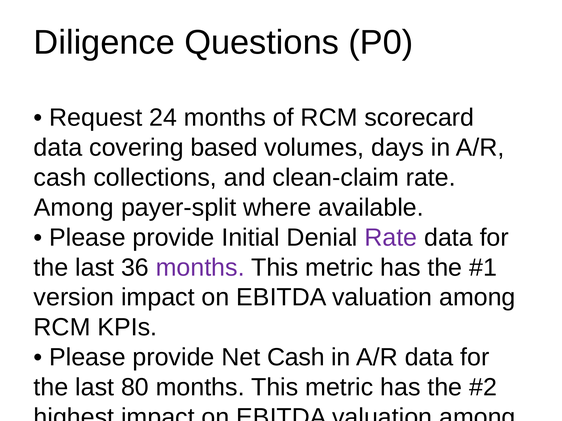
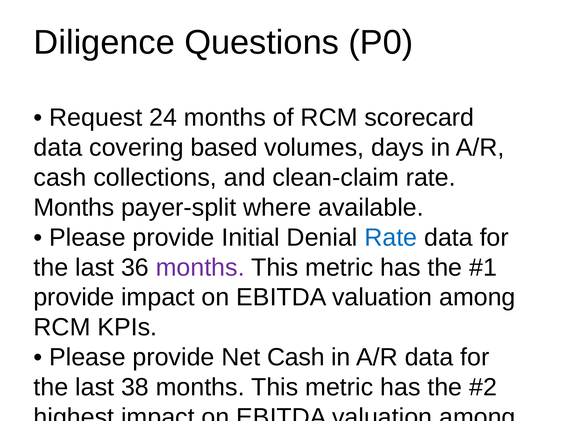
Among at (74, 208): Among -> Months
Rate at (391, 238) colour: purple -> blue
version at (74, 298): version -> provide
80: 80 -> 38
